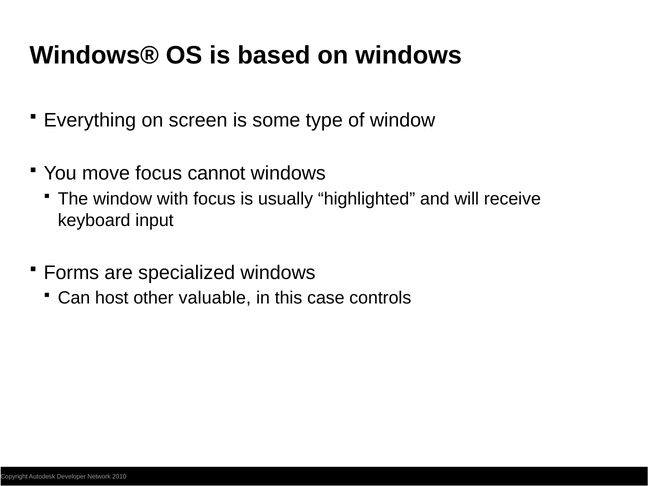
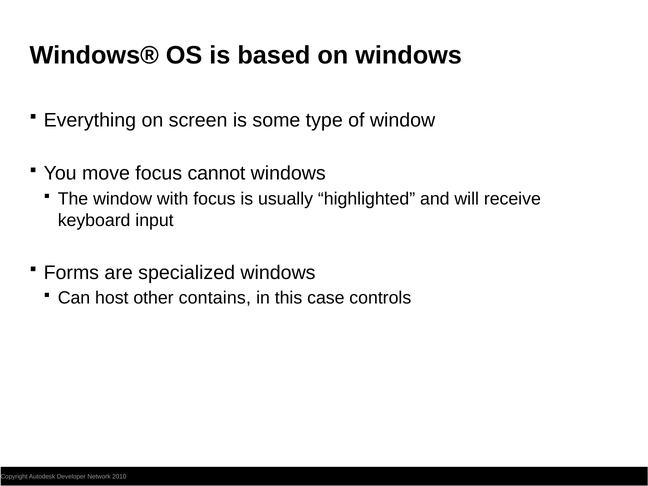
valuable: valuable -> contains
